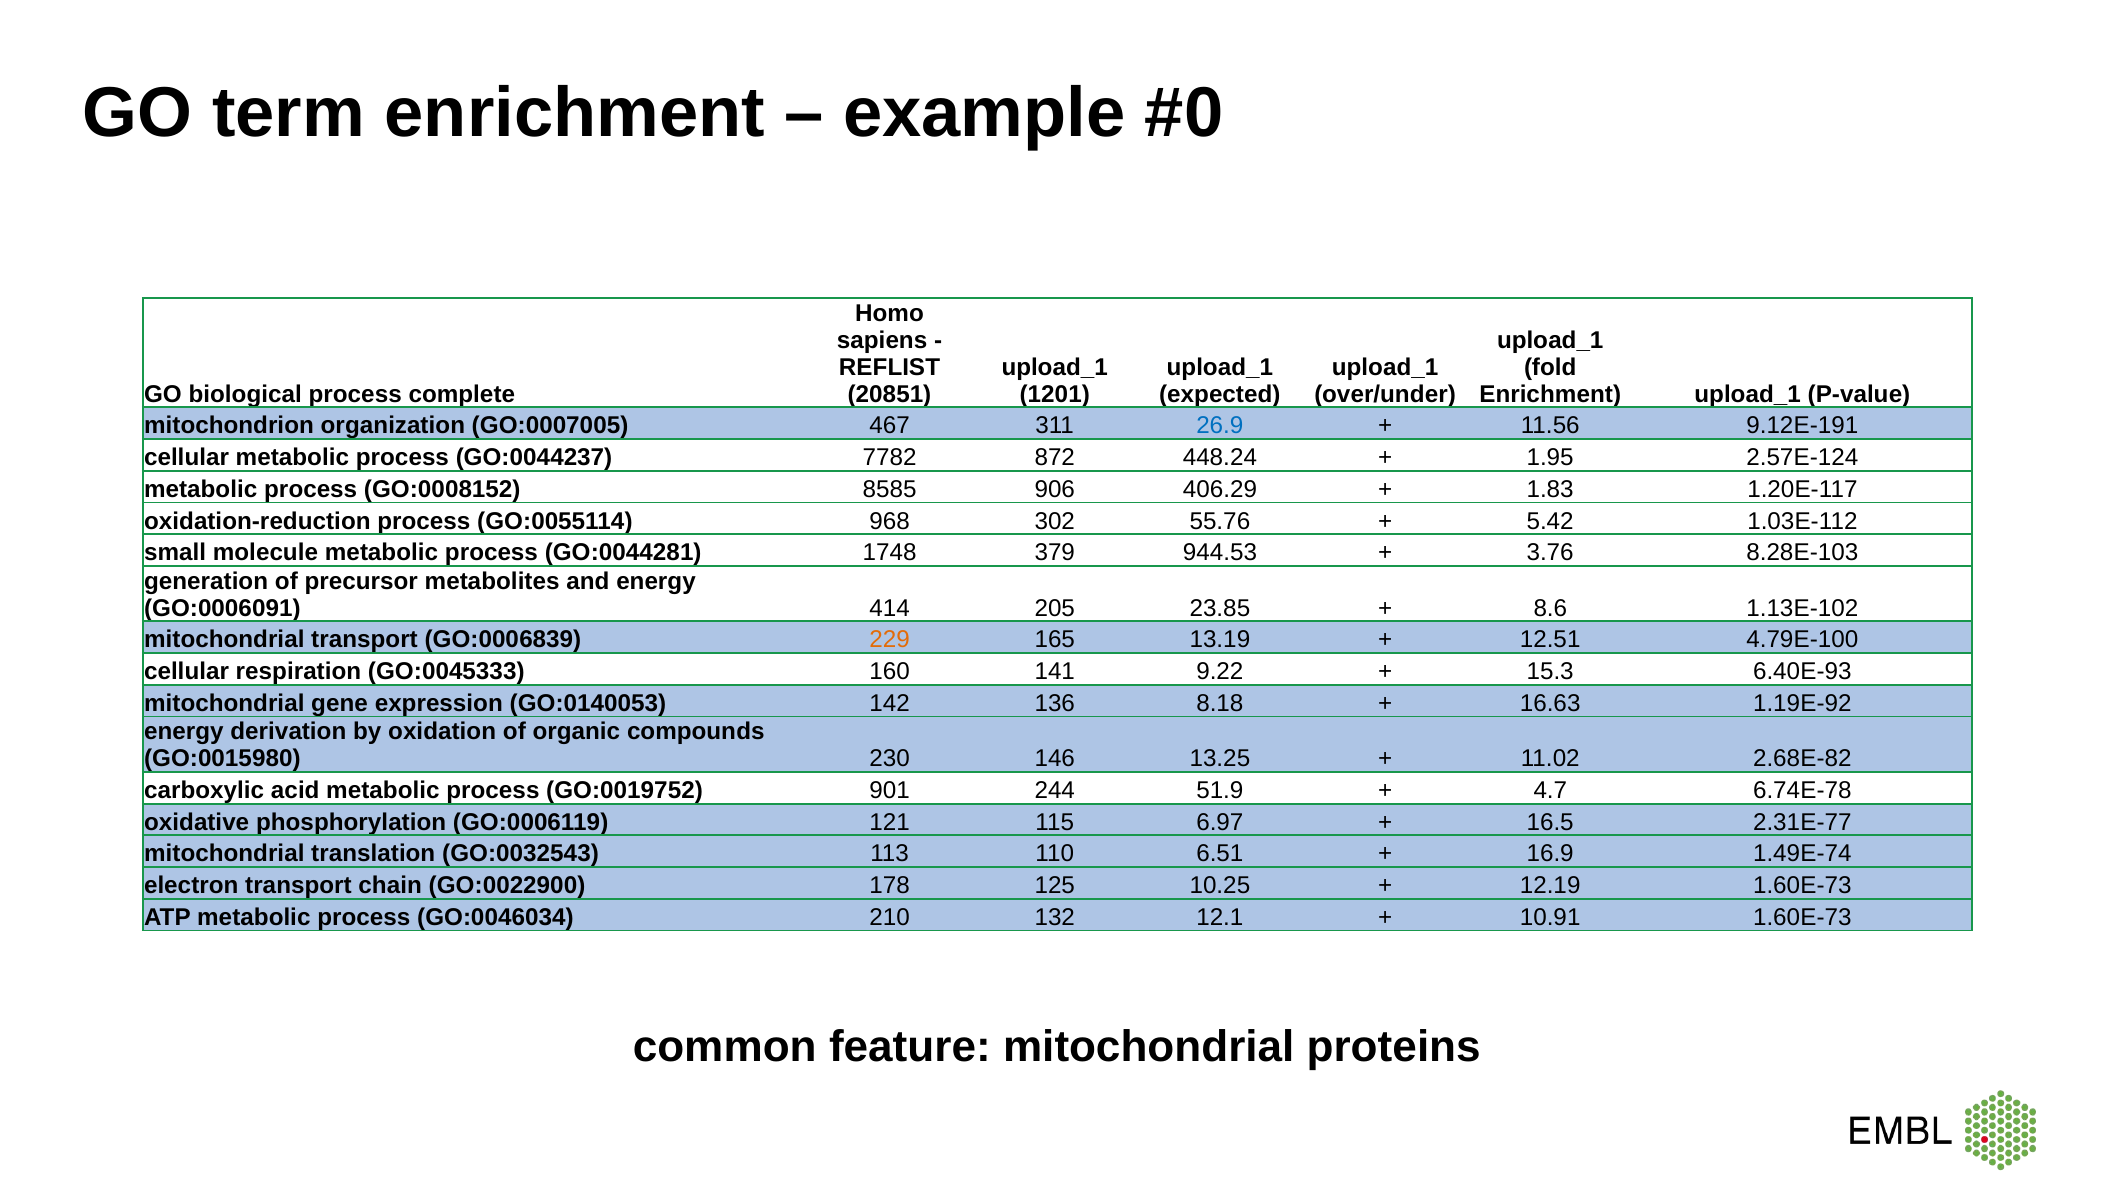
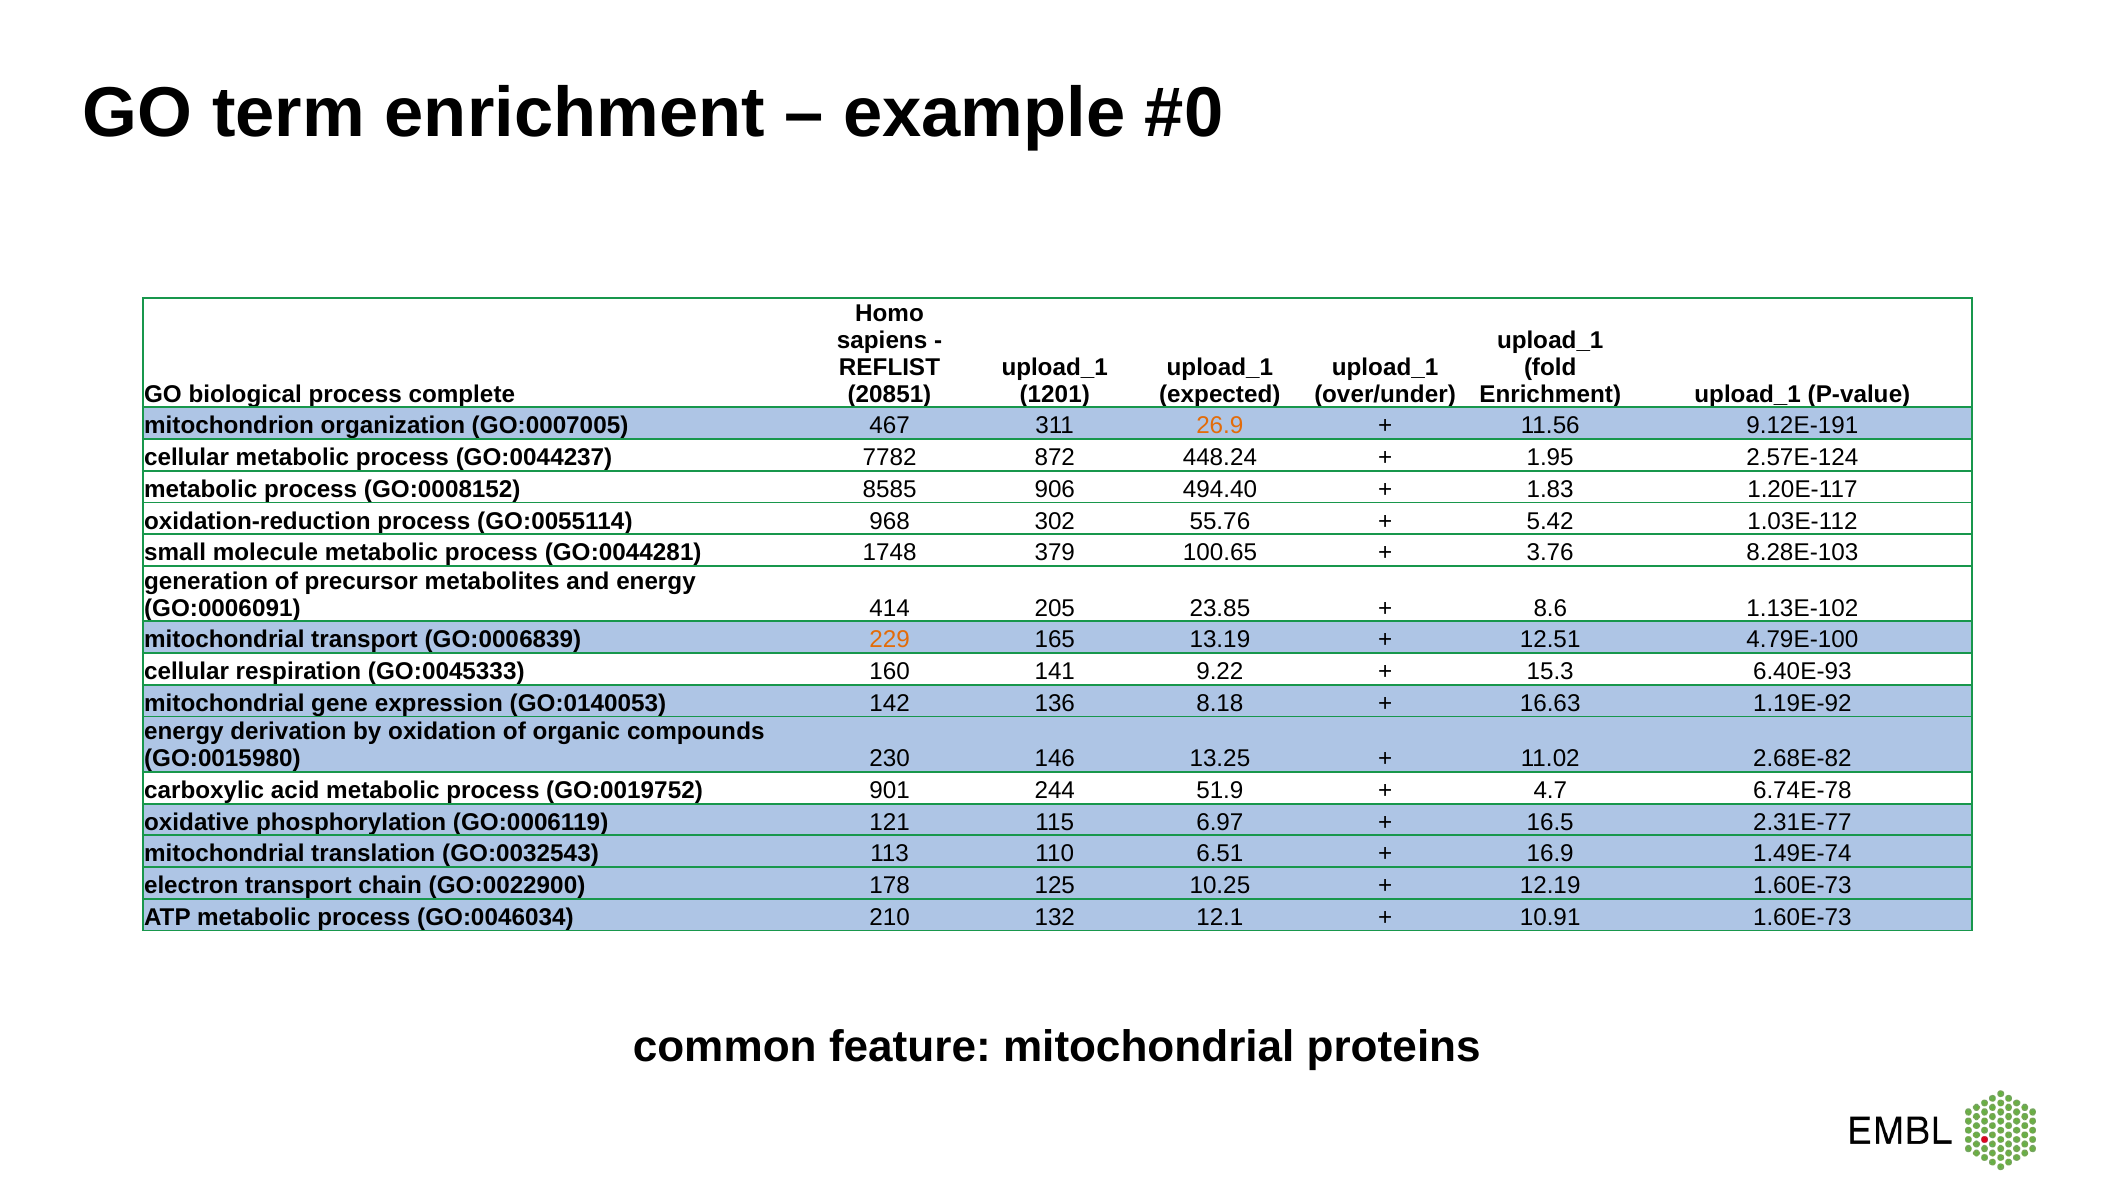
26.9 colour: blue -> orange
406.29: 406.29 -> 494.40
944.53: 944.53 -> 100.65
